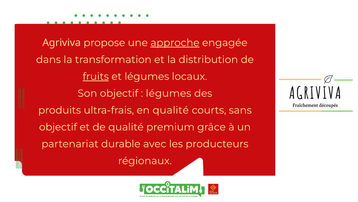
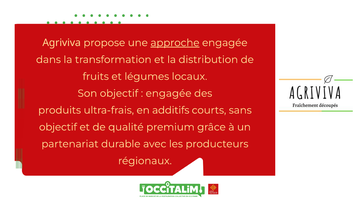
fruits underline: present -> none
légumes at (169, 93): légumes -> engagée
en qualité: qualité -> additifs
